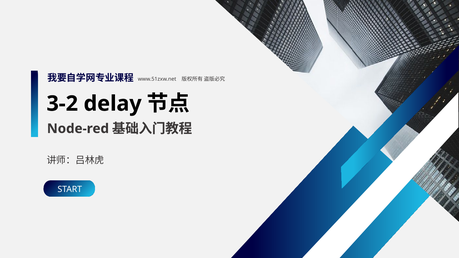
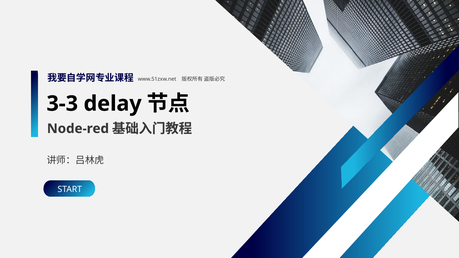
3-2: 3-2 -> 3-3
